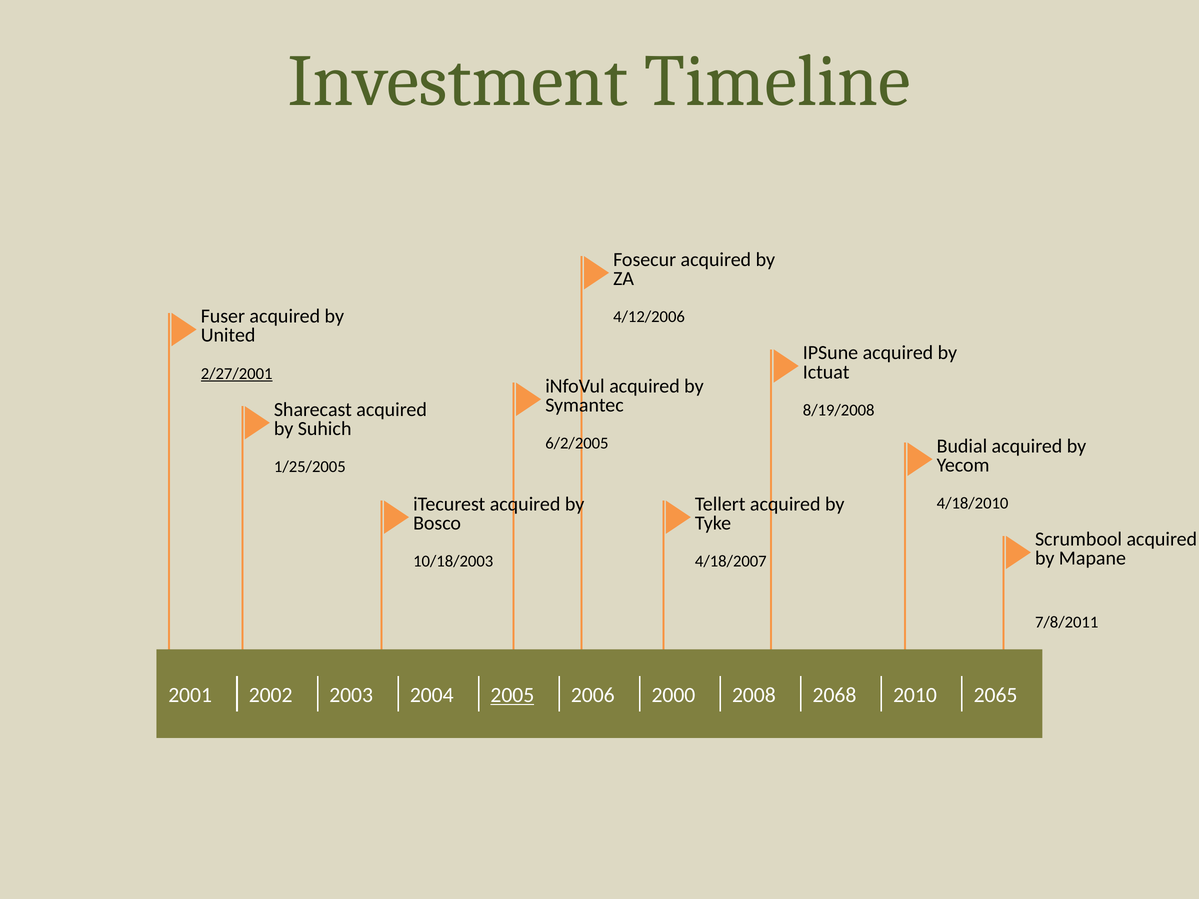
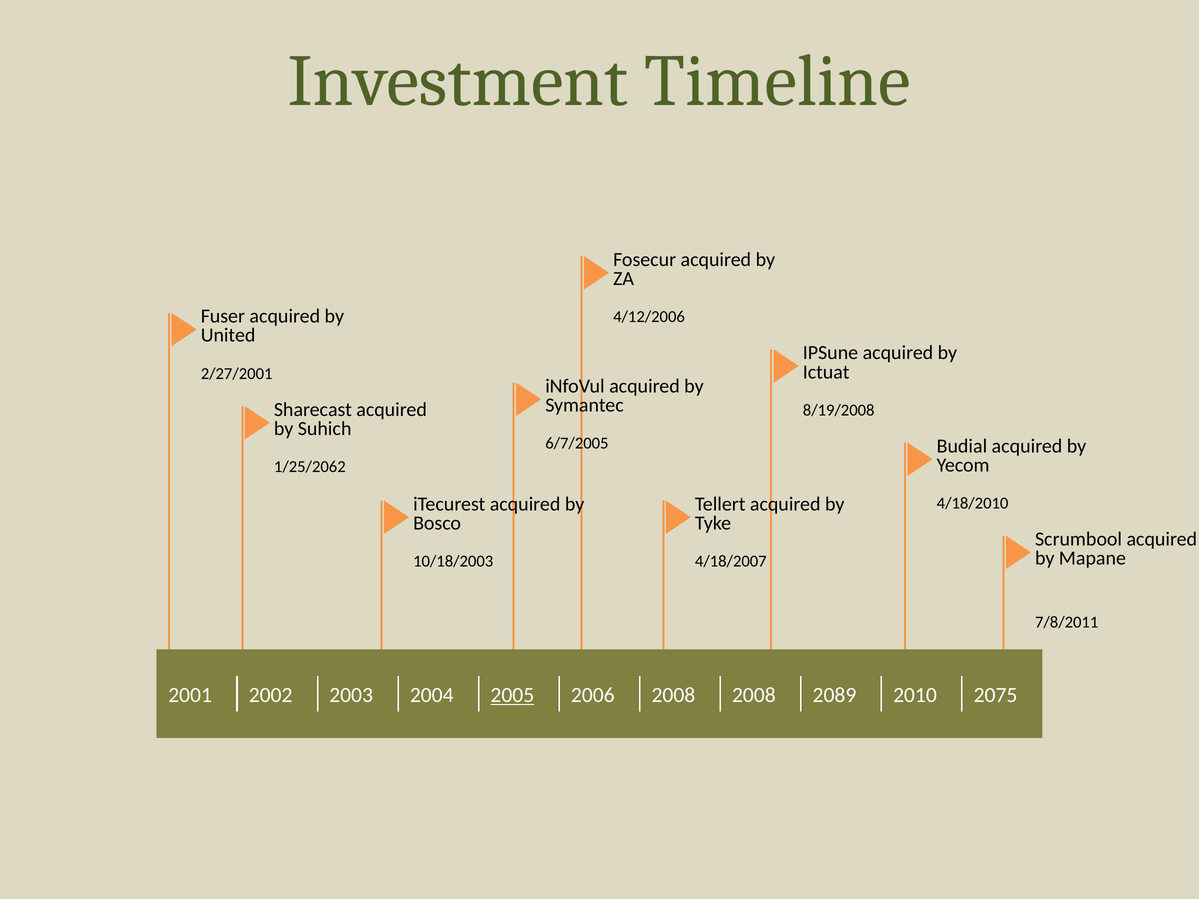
2/27/2001 underline: present -> none
6/2/2005: 6/2/2005 -> 6/7/2005
1/25/2005: 1/25/2005 -> 1/25/2062
2006 2000: 2000 -> 2008
2068: 2068 -> 2089
2065: 2065 -> 2075
